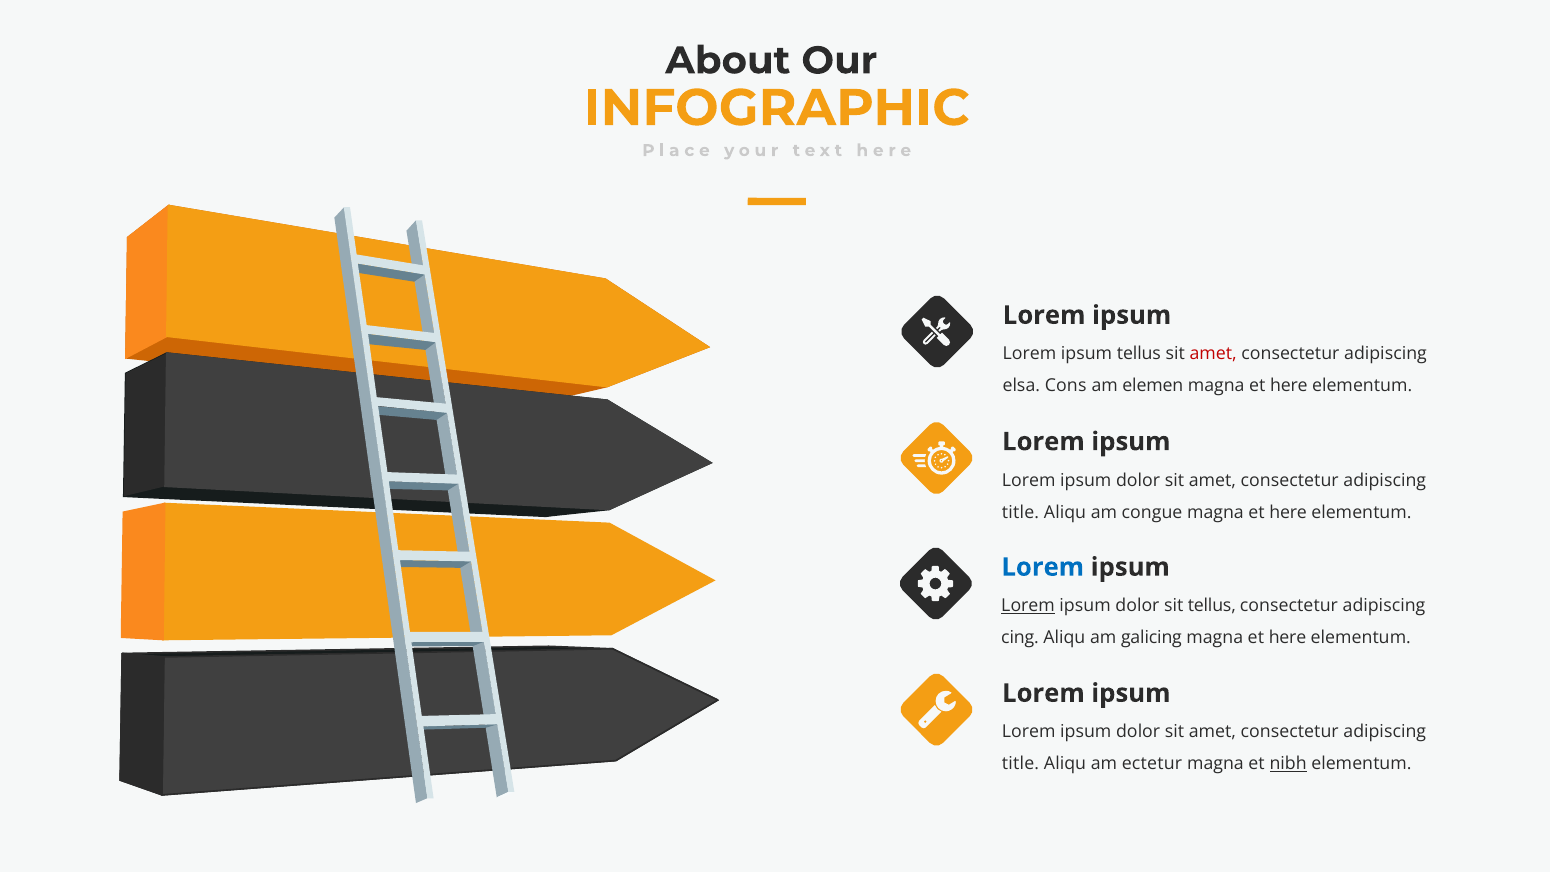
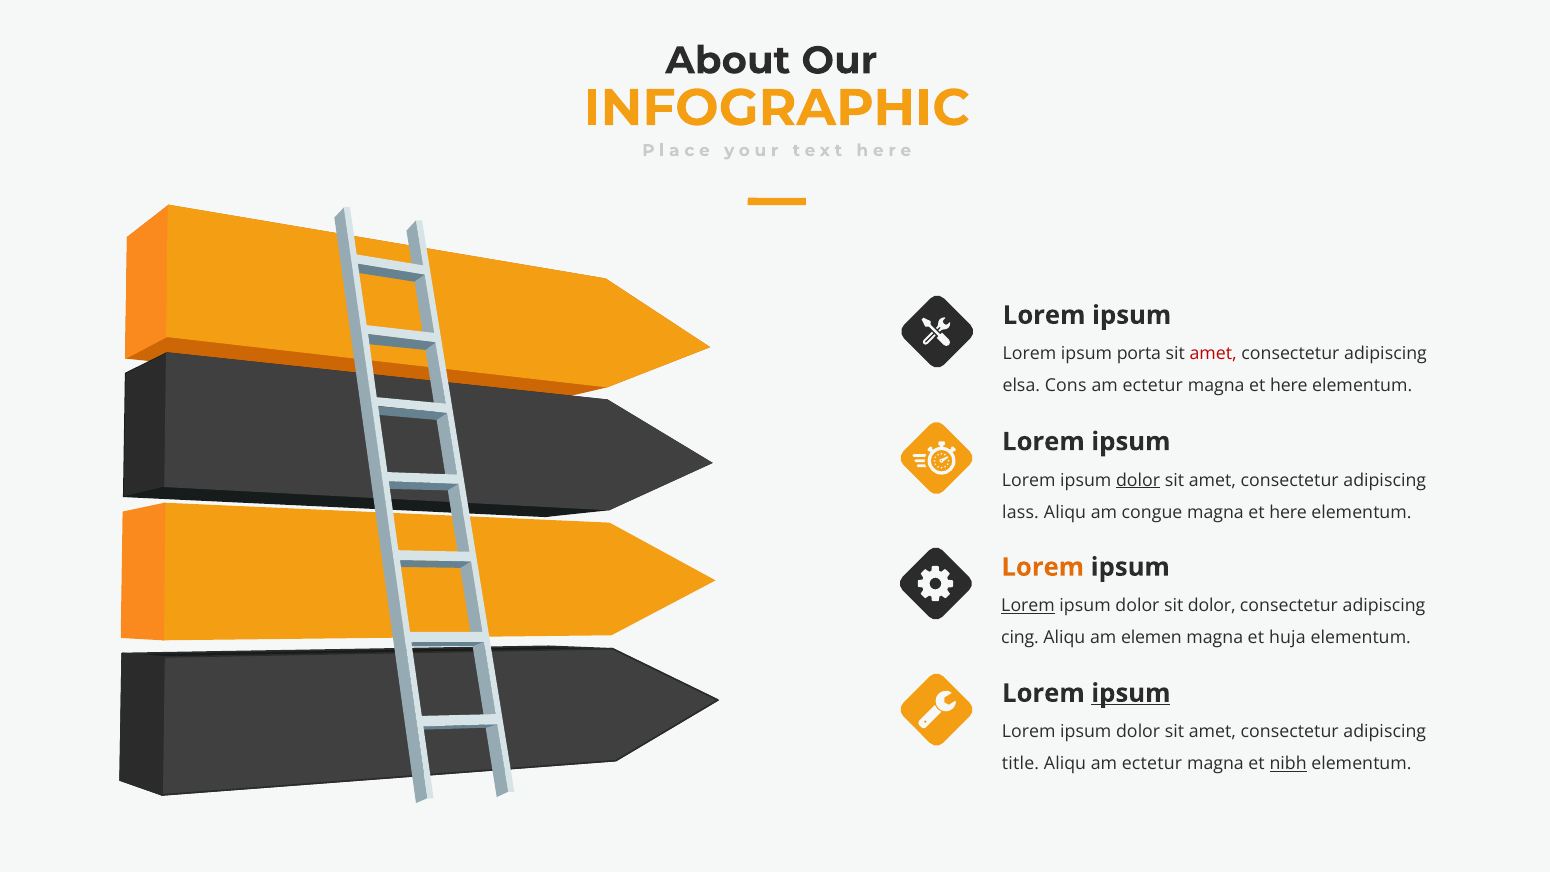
ipsum tellus: tellus -> porta
elemen at (1153, 386): elemen -> ectetur
dolor at (1138, 480) underline: none -> present
title at (1021, 512): title -> lass
Lorem at (1043, 567) colour: blue -> orange
sit tellus: tellus -> dolor
galicing: galicing -> elemen
here at (1288, 638): here -> huja
ipsum at (1131, 693) underline: none -> present
